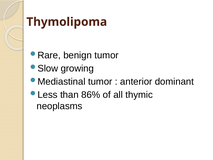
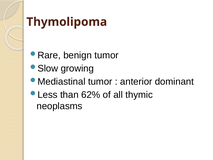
86%: 86% -> 62%
